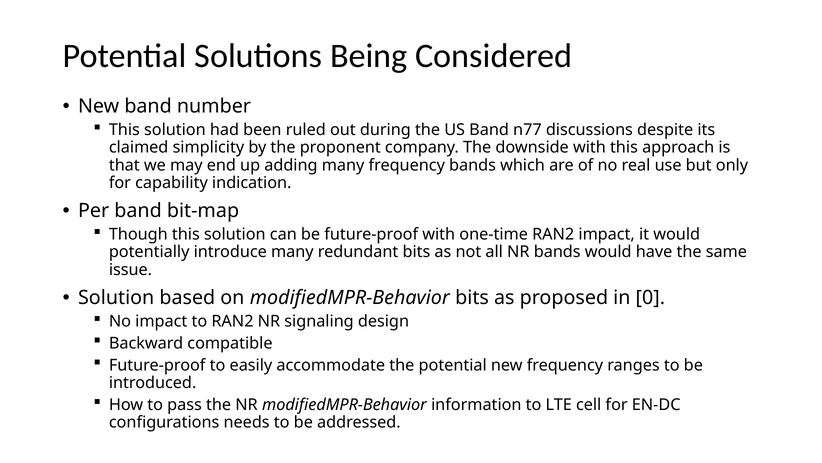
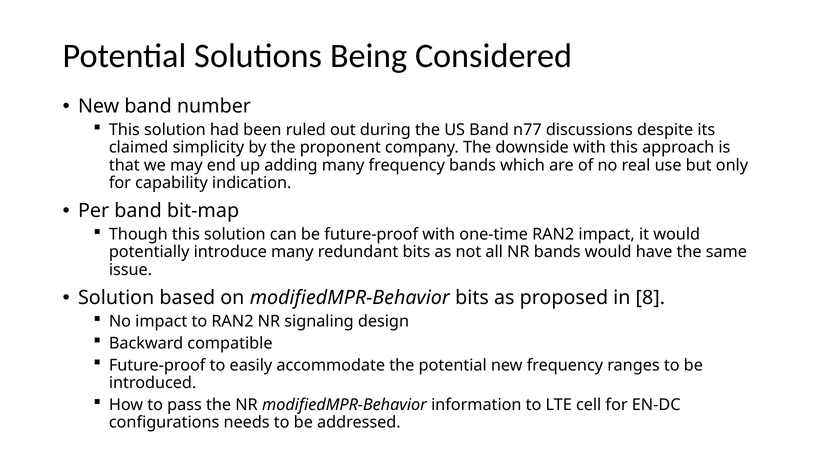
0: 0 -> 8
